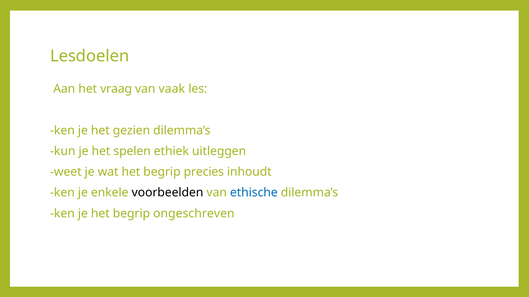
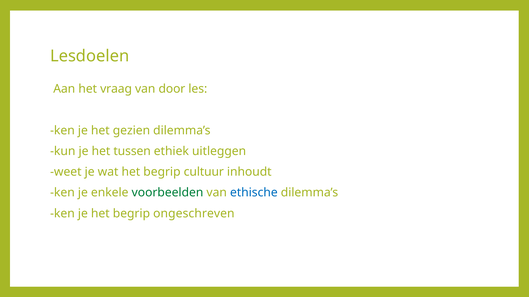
vaak: vaak -> door
spelen: spelen -> tussen
precies: precies -> cultuur
voorbeelden colour: black -> green
